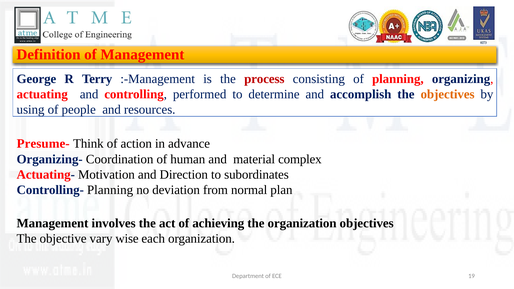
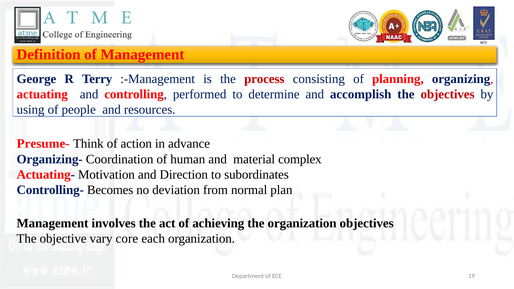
objectives at (448, 94) colour: orange -> red
Controlling- Planning: Planning -> Becomes
wise: wise -> core
